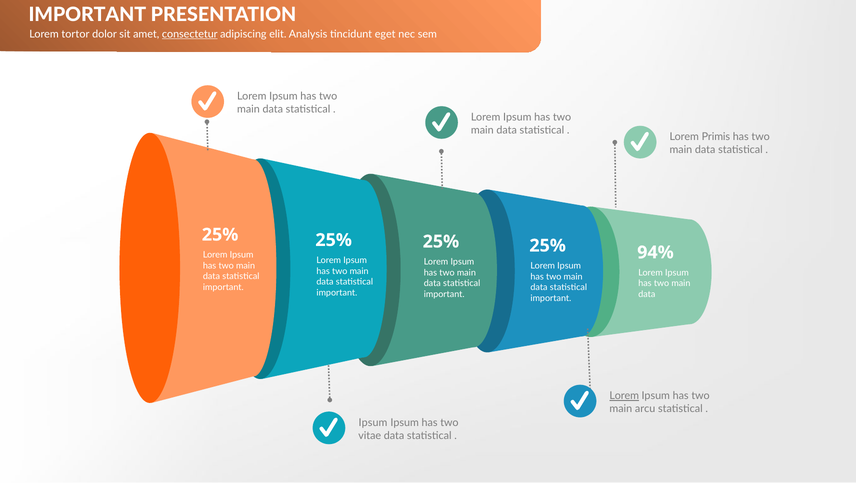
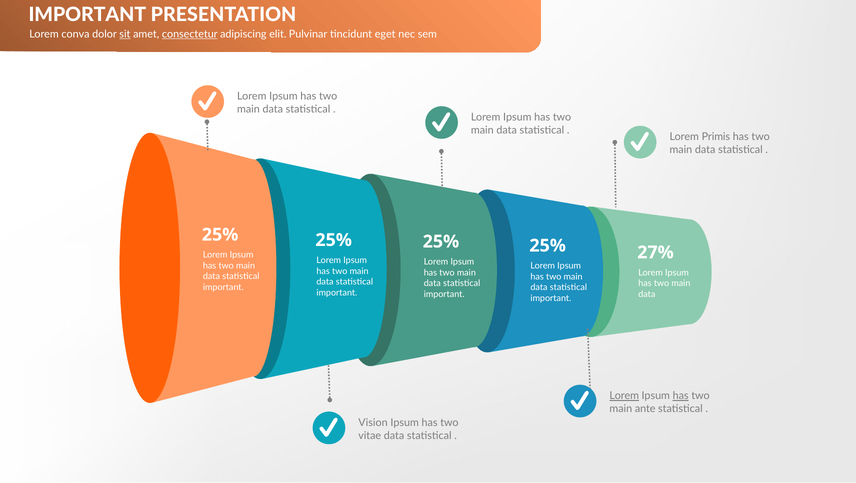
tortor: tortor -> conva
sit underline: none -> present
Analysis: Analysis -> Pulvinar
94%: 94% -> 27%
has at (681, 396) underline: none -> present
arcu: arcu -> ante
Ipsum at (373, 422): Ipsum -> Vision
